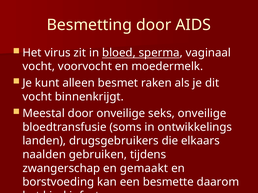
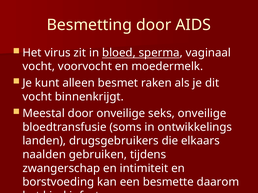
gemaakt: gemaakt -> intimiteit
